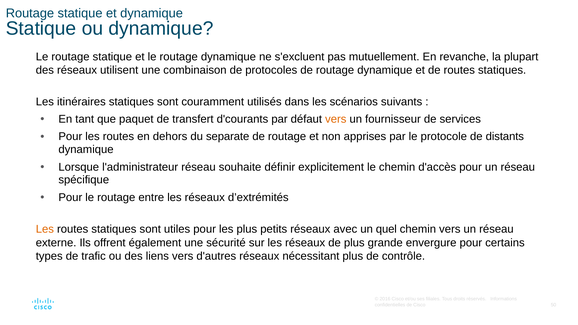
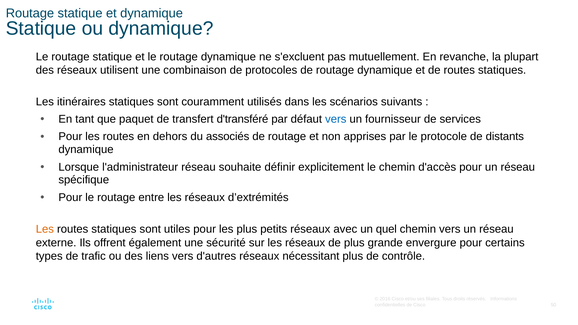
d'courants: d'courants -> d'transféré
vers at (336, 119) colour: orange -> blue
separate: separate -> associés
